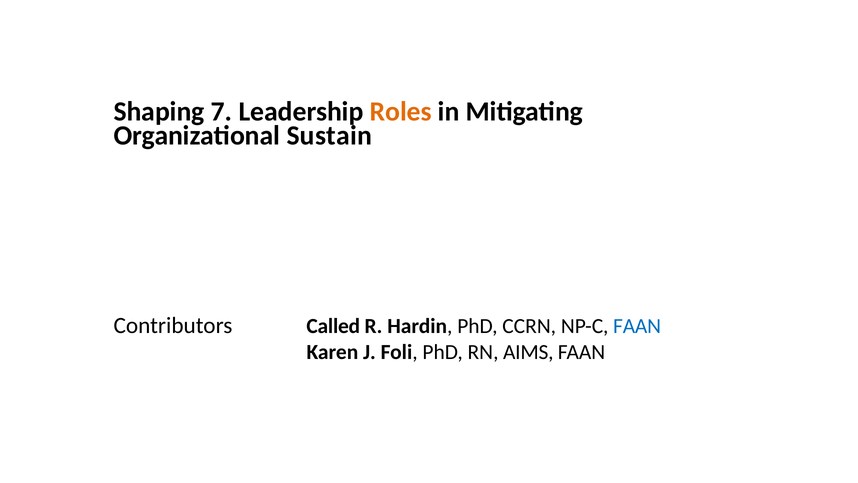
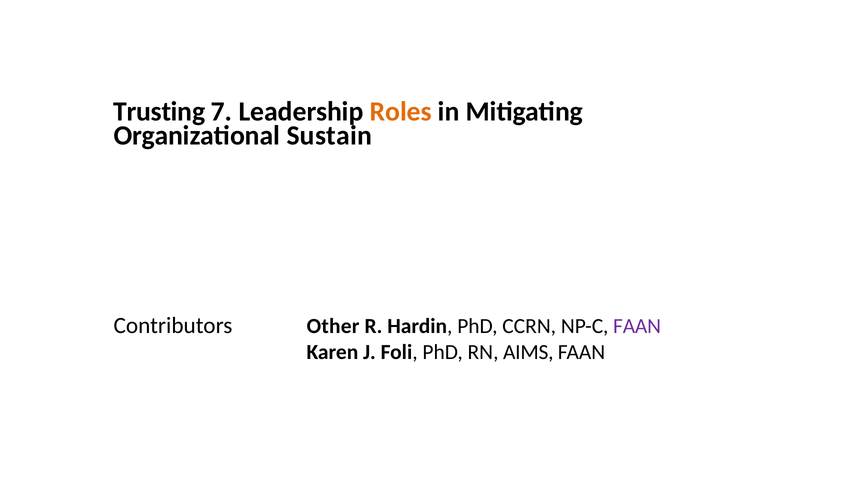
Shaping: Shaping -> Trusting
Called: Called -> Other
FAAN at (637, 326) colour: blue -> purple
